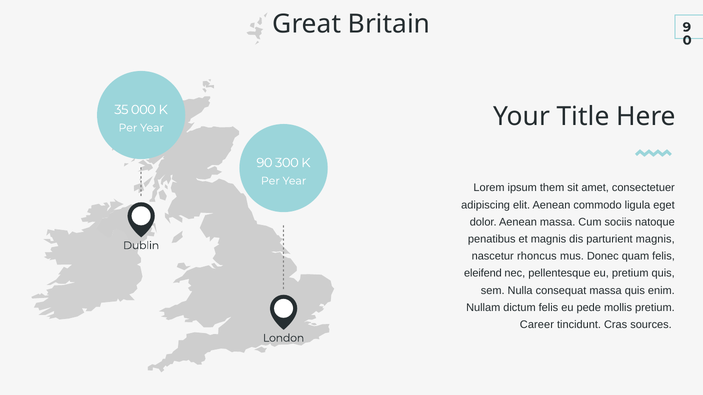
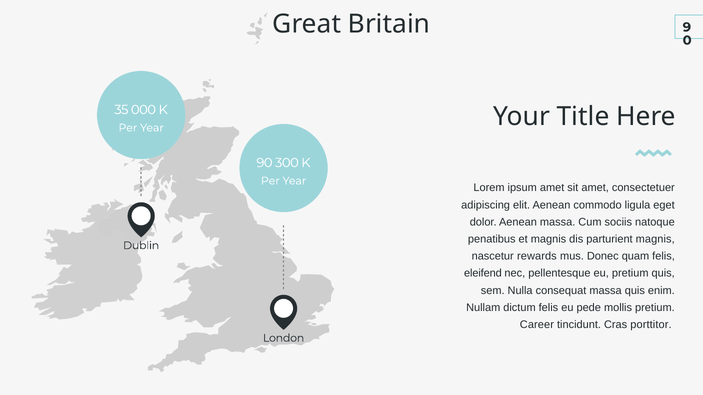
ipsum them: them -> amet
rhoncus: rhoncus -> rewards
sources: sources -> porttitor
